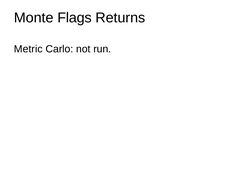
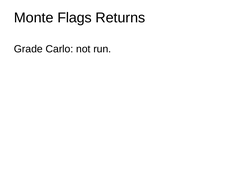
Metric: Metric -> Grade
